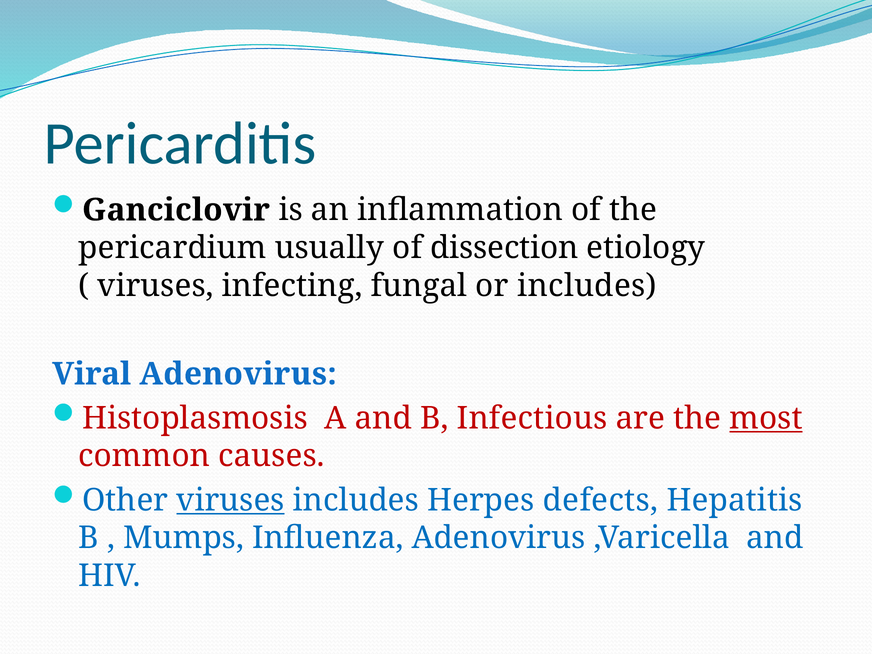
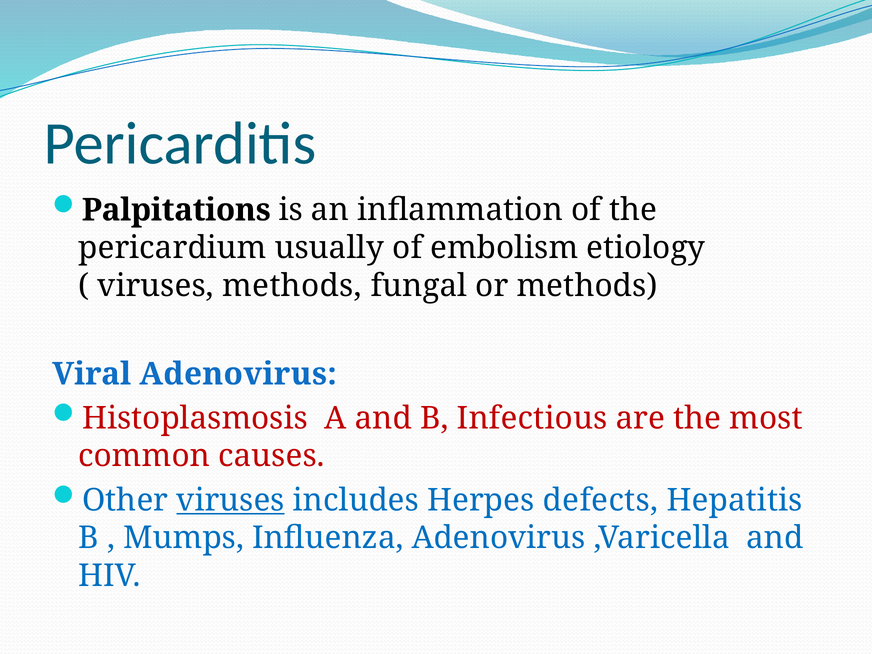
Ganciclovir: Ganciclovir -> Palpitations
dissection: dissection -> embolism
viruses infecting: infecting -> methods
or includes: includes -> methods
most underline: present -> none
